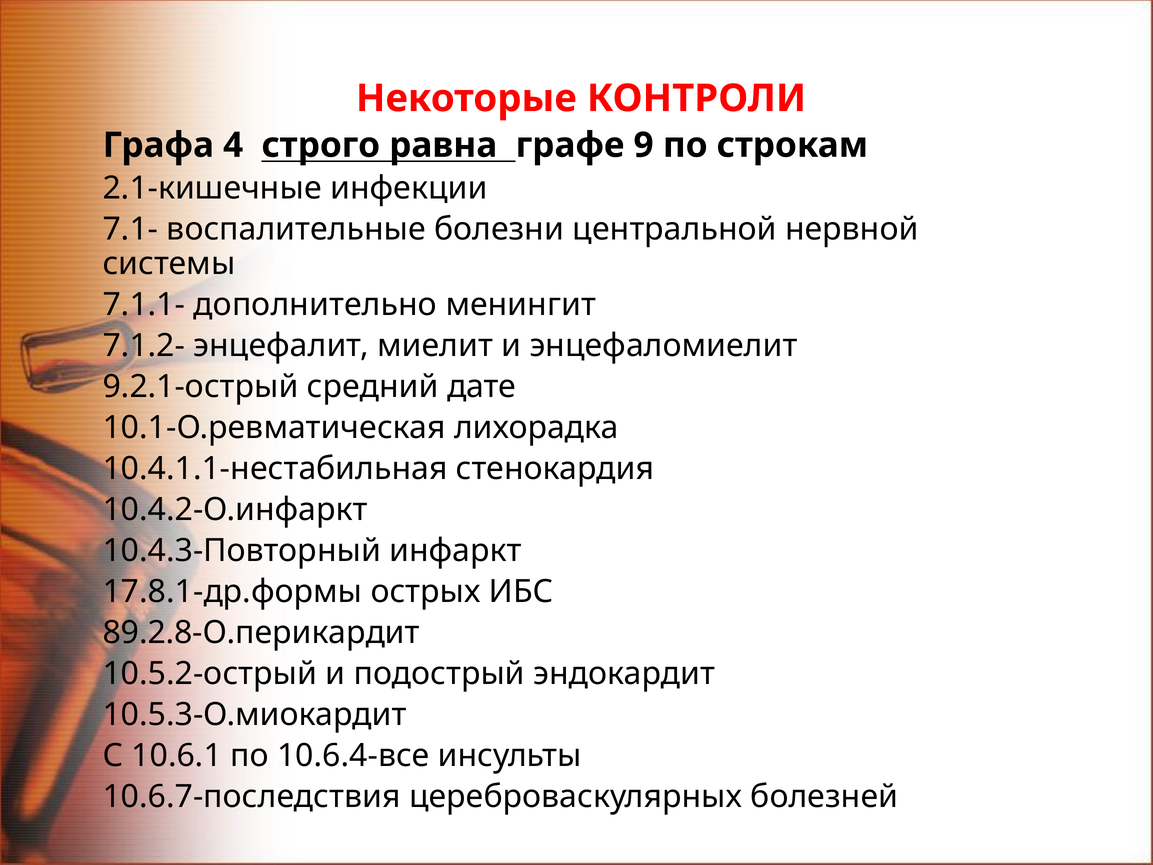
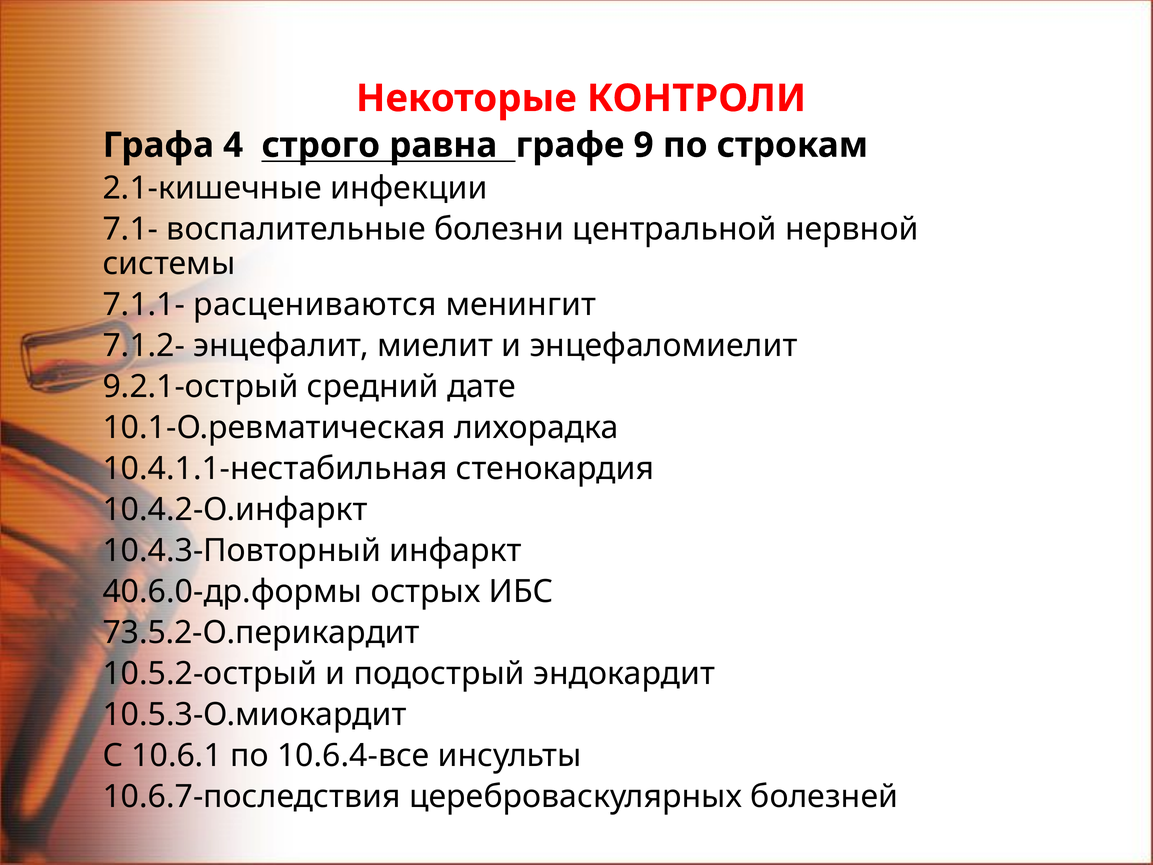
дополнительно: дополнительно -> расцениваются
17.8.1-др.формы: 17.8.1-др.формы -> 40.6.0-др.формы
89.2.8-О.перикардит: 89.2.8-О.перикардит -> 73.5.2-О.перикардит
